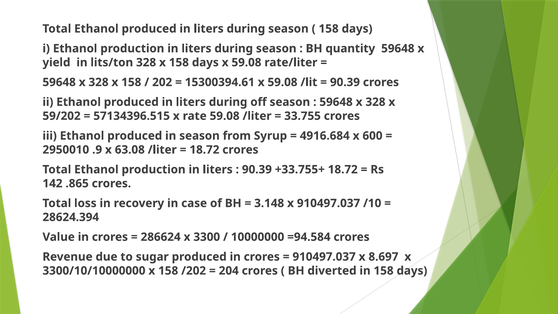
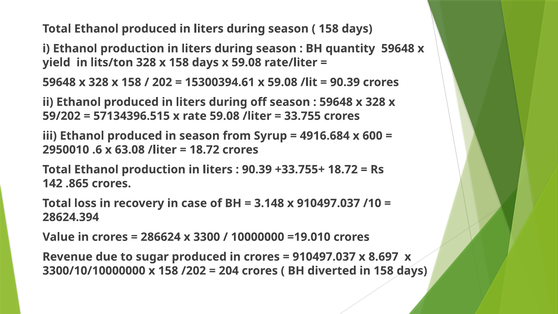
.9: .9 -> .6
=94.584: =94.584 -> =19.010
